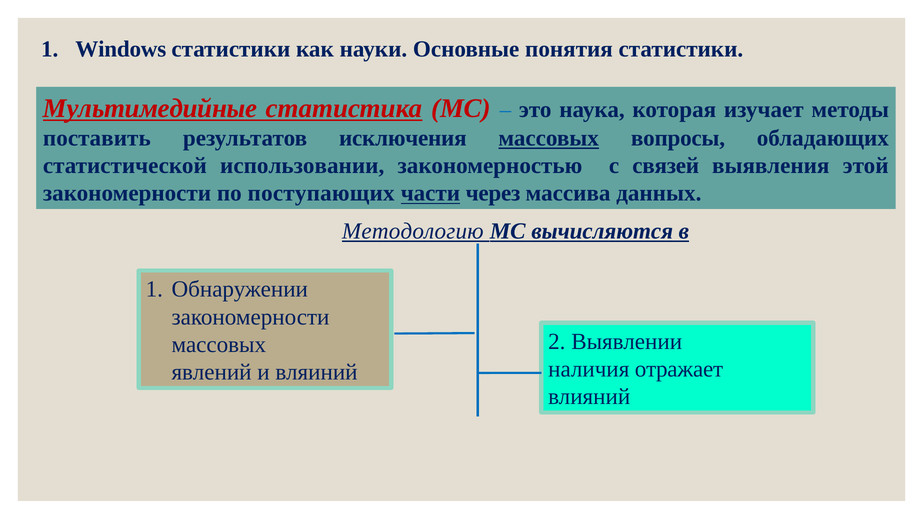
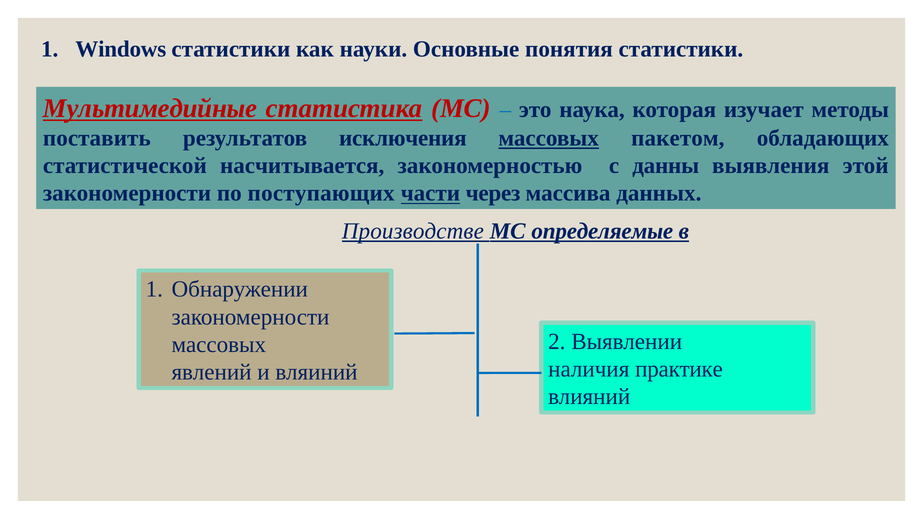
вопросы: вопросы -> пакетом
использовании: использовании -> насчитывается
связей: связей -> данны
Методологию: Методологию -> Производстве
вычисляются: вычисляются -> определяемые
отражает: отражает -> практике
